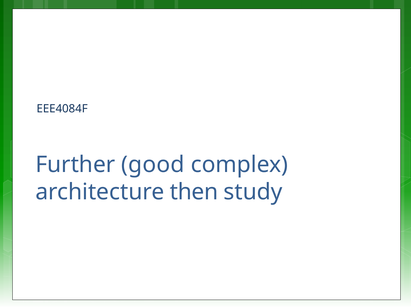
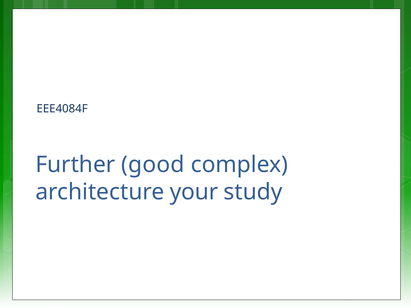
then: then -> your
